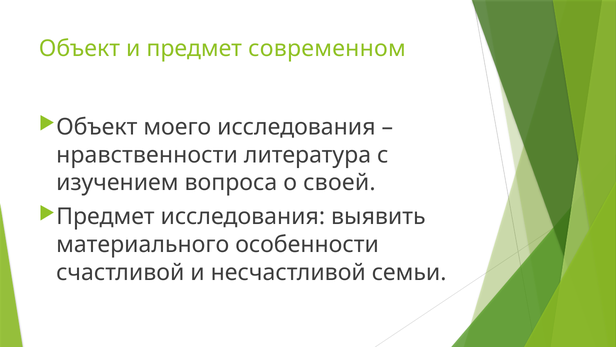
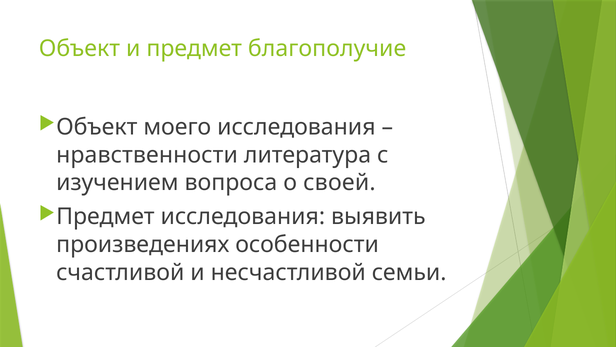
современном: современном -> благополучие
материального: материального -> произведениях
